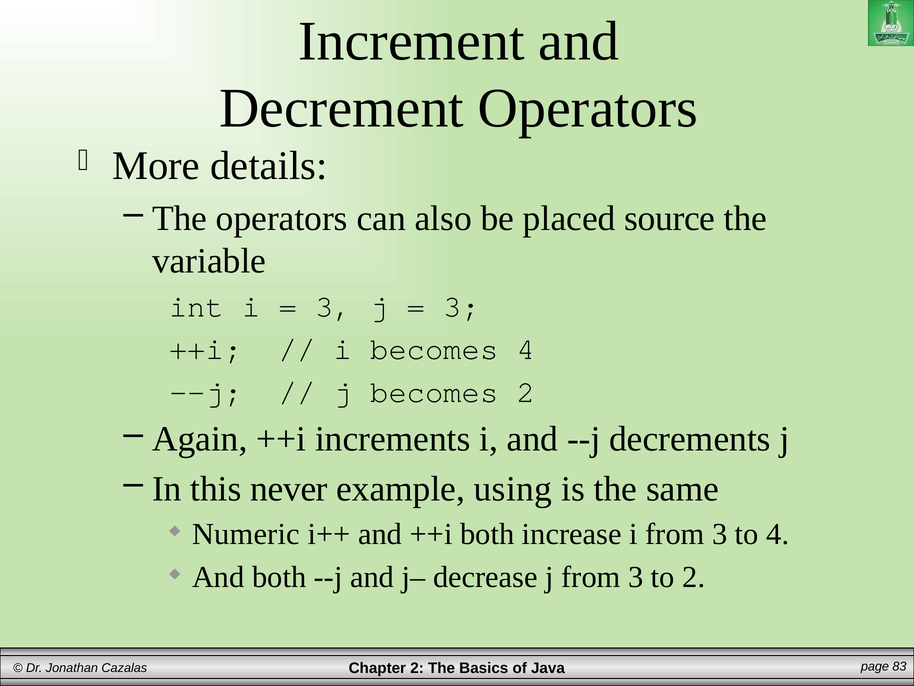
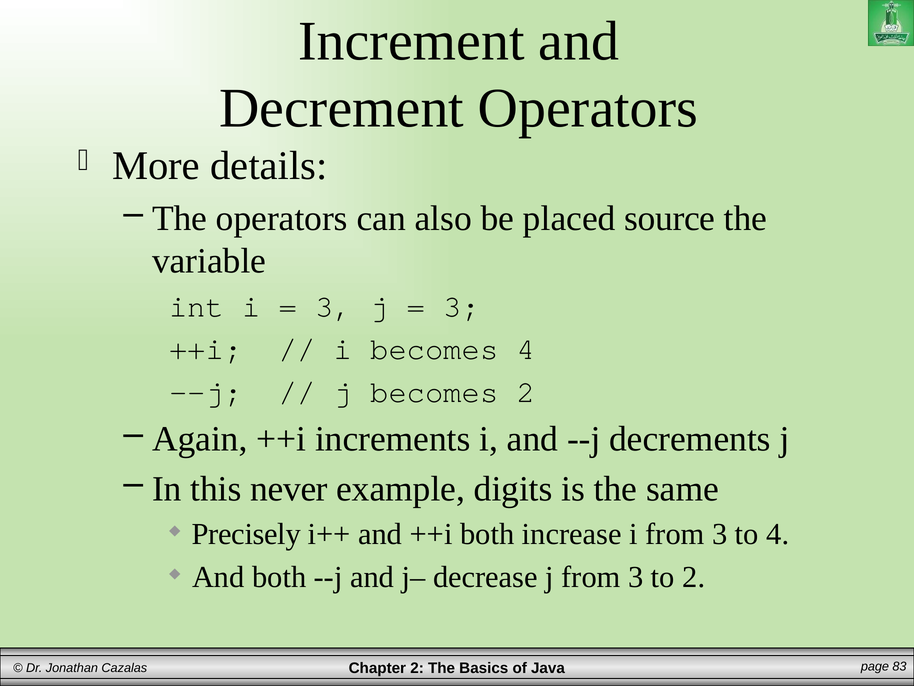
using: using -> digits
Numeric: Numeric -> Precisely
